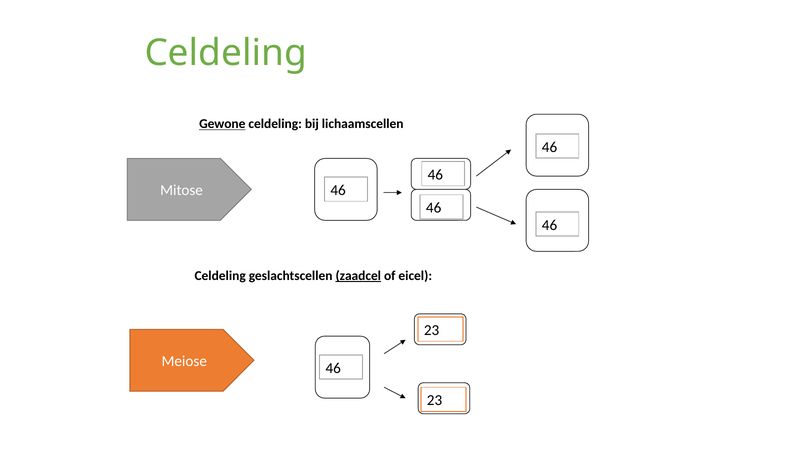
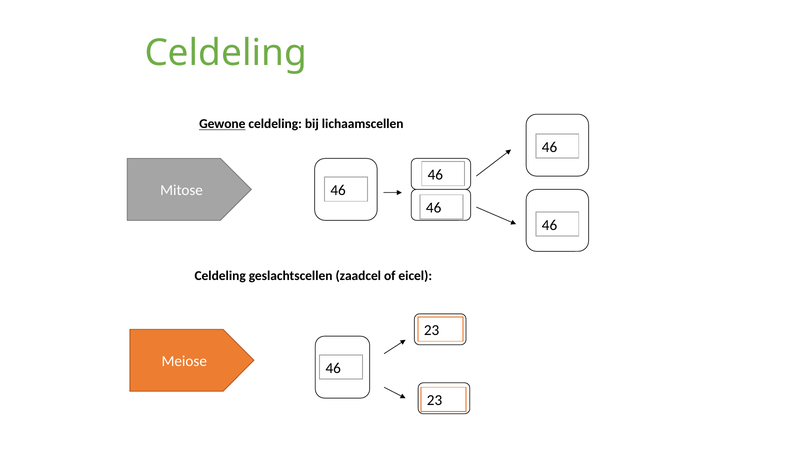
zaadcel underline: present -> none
